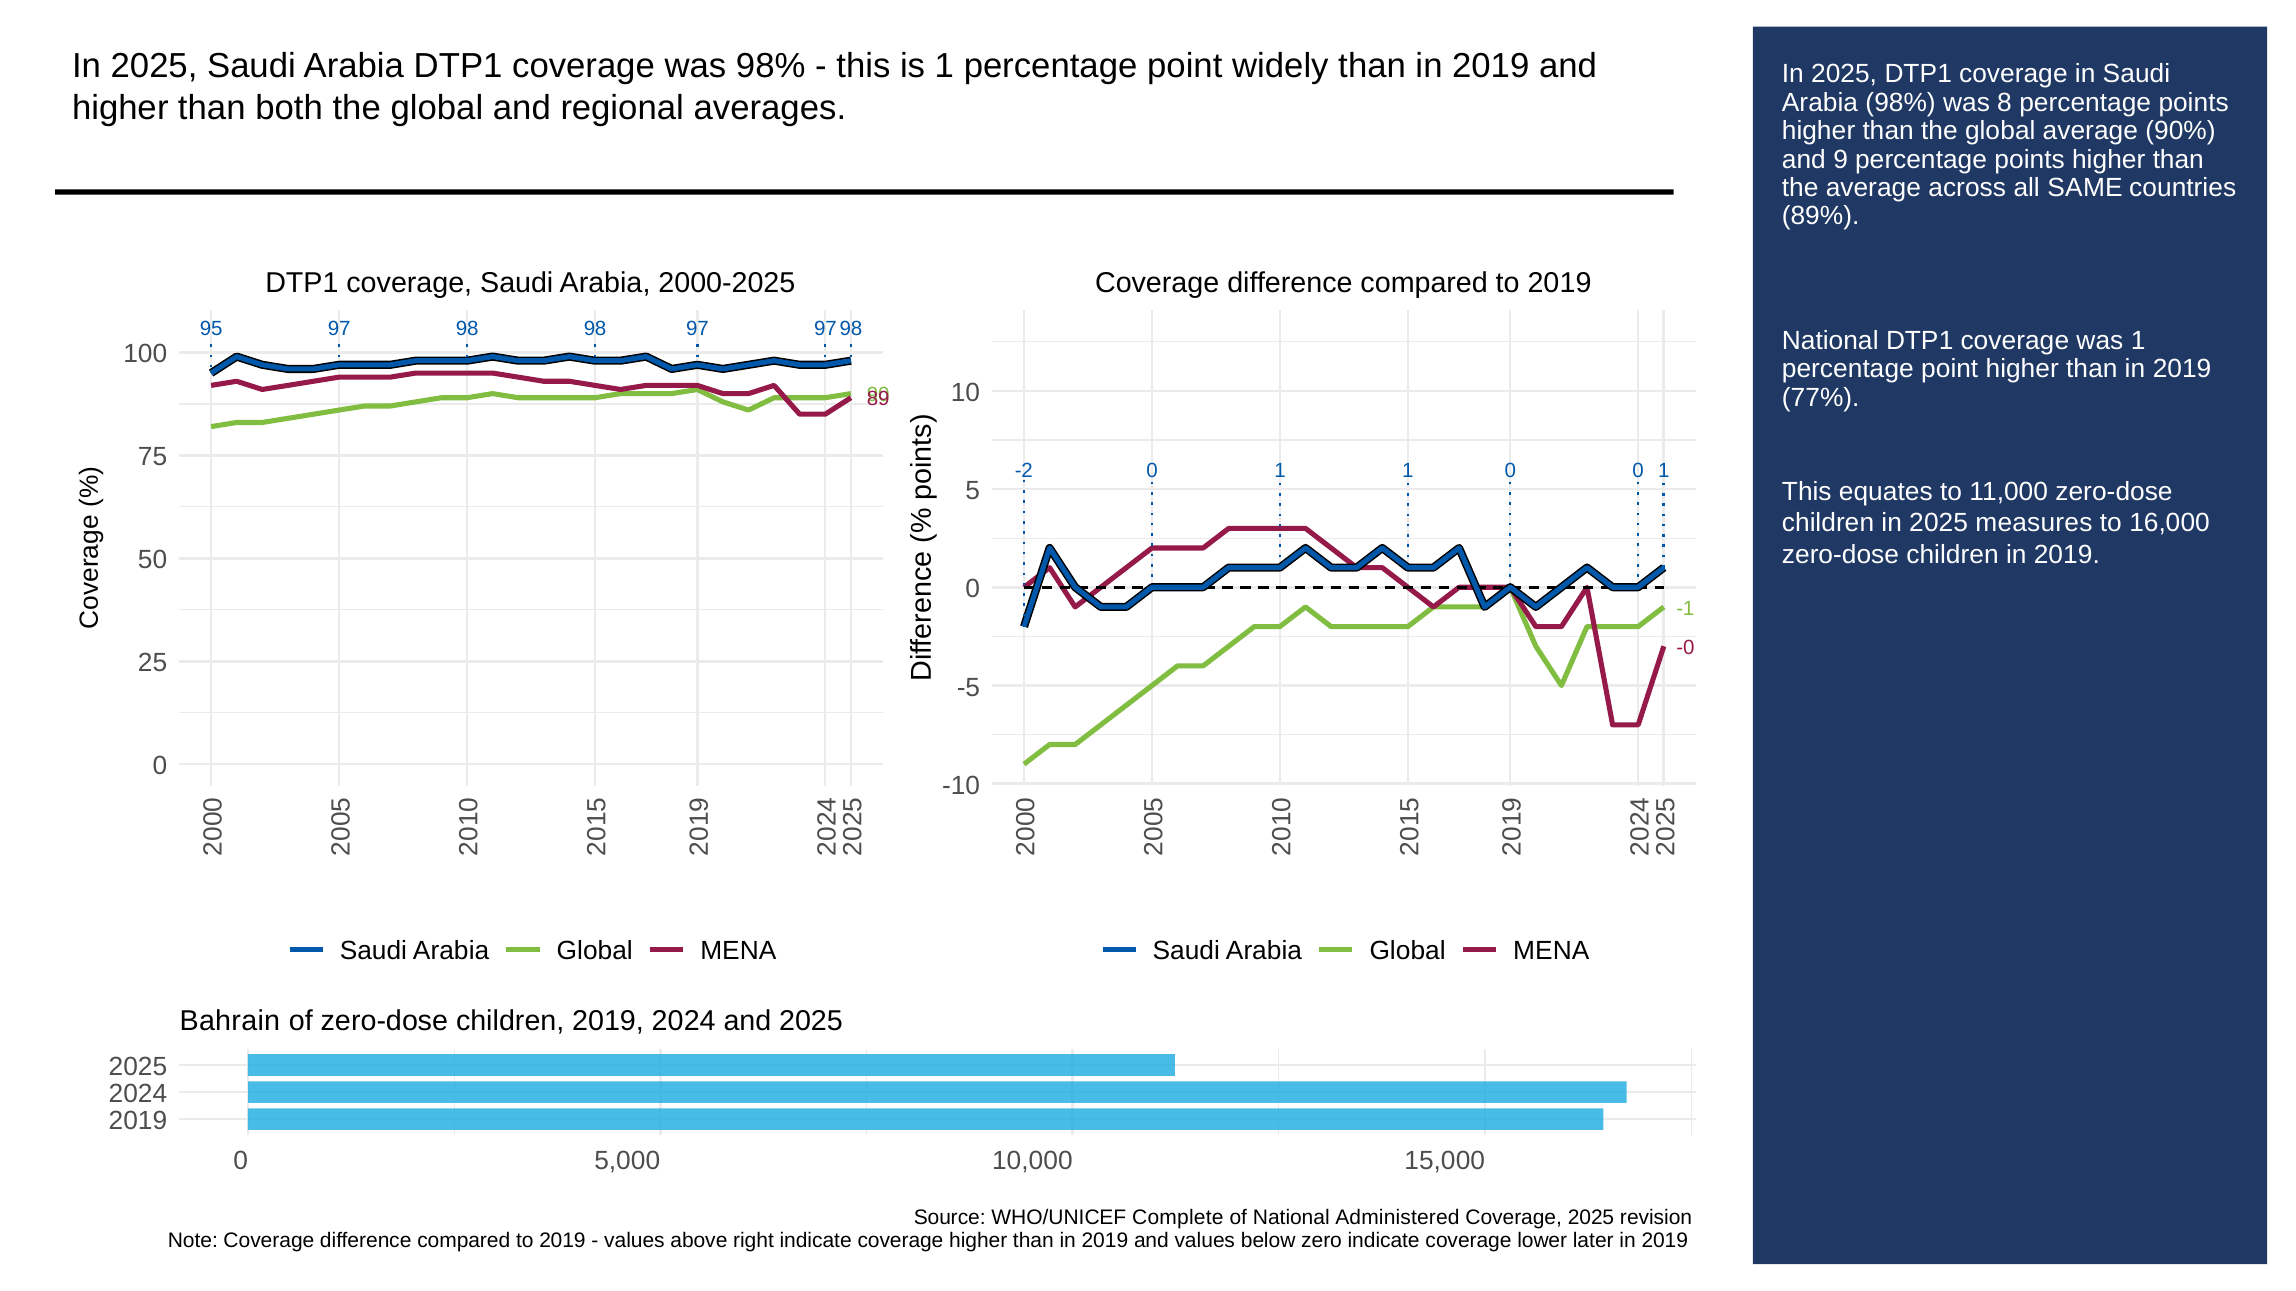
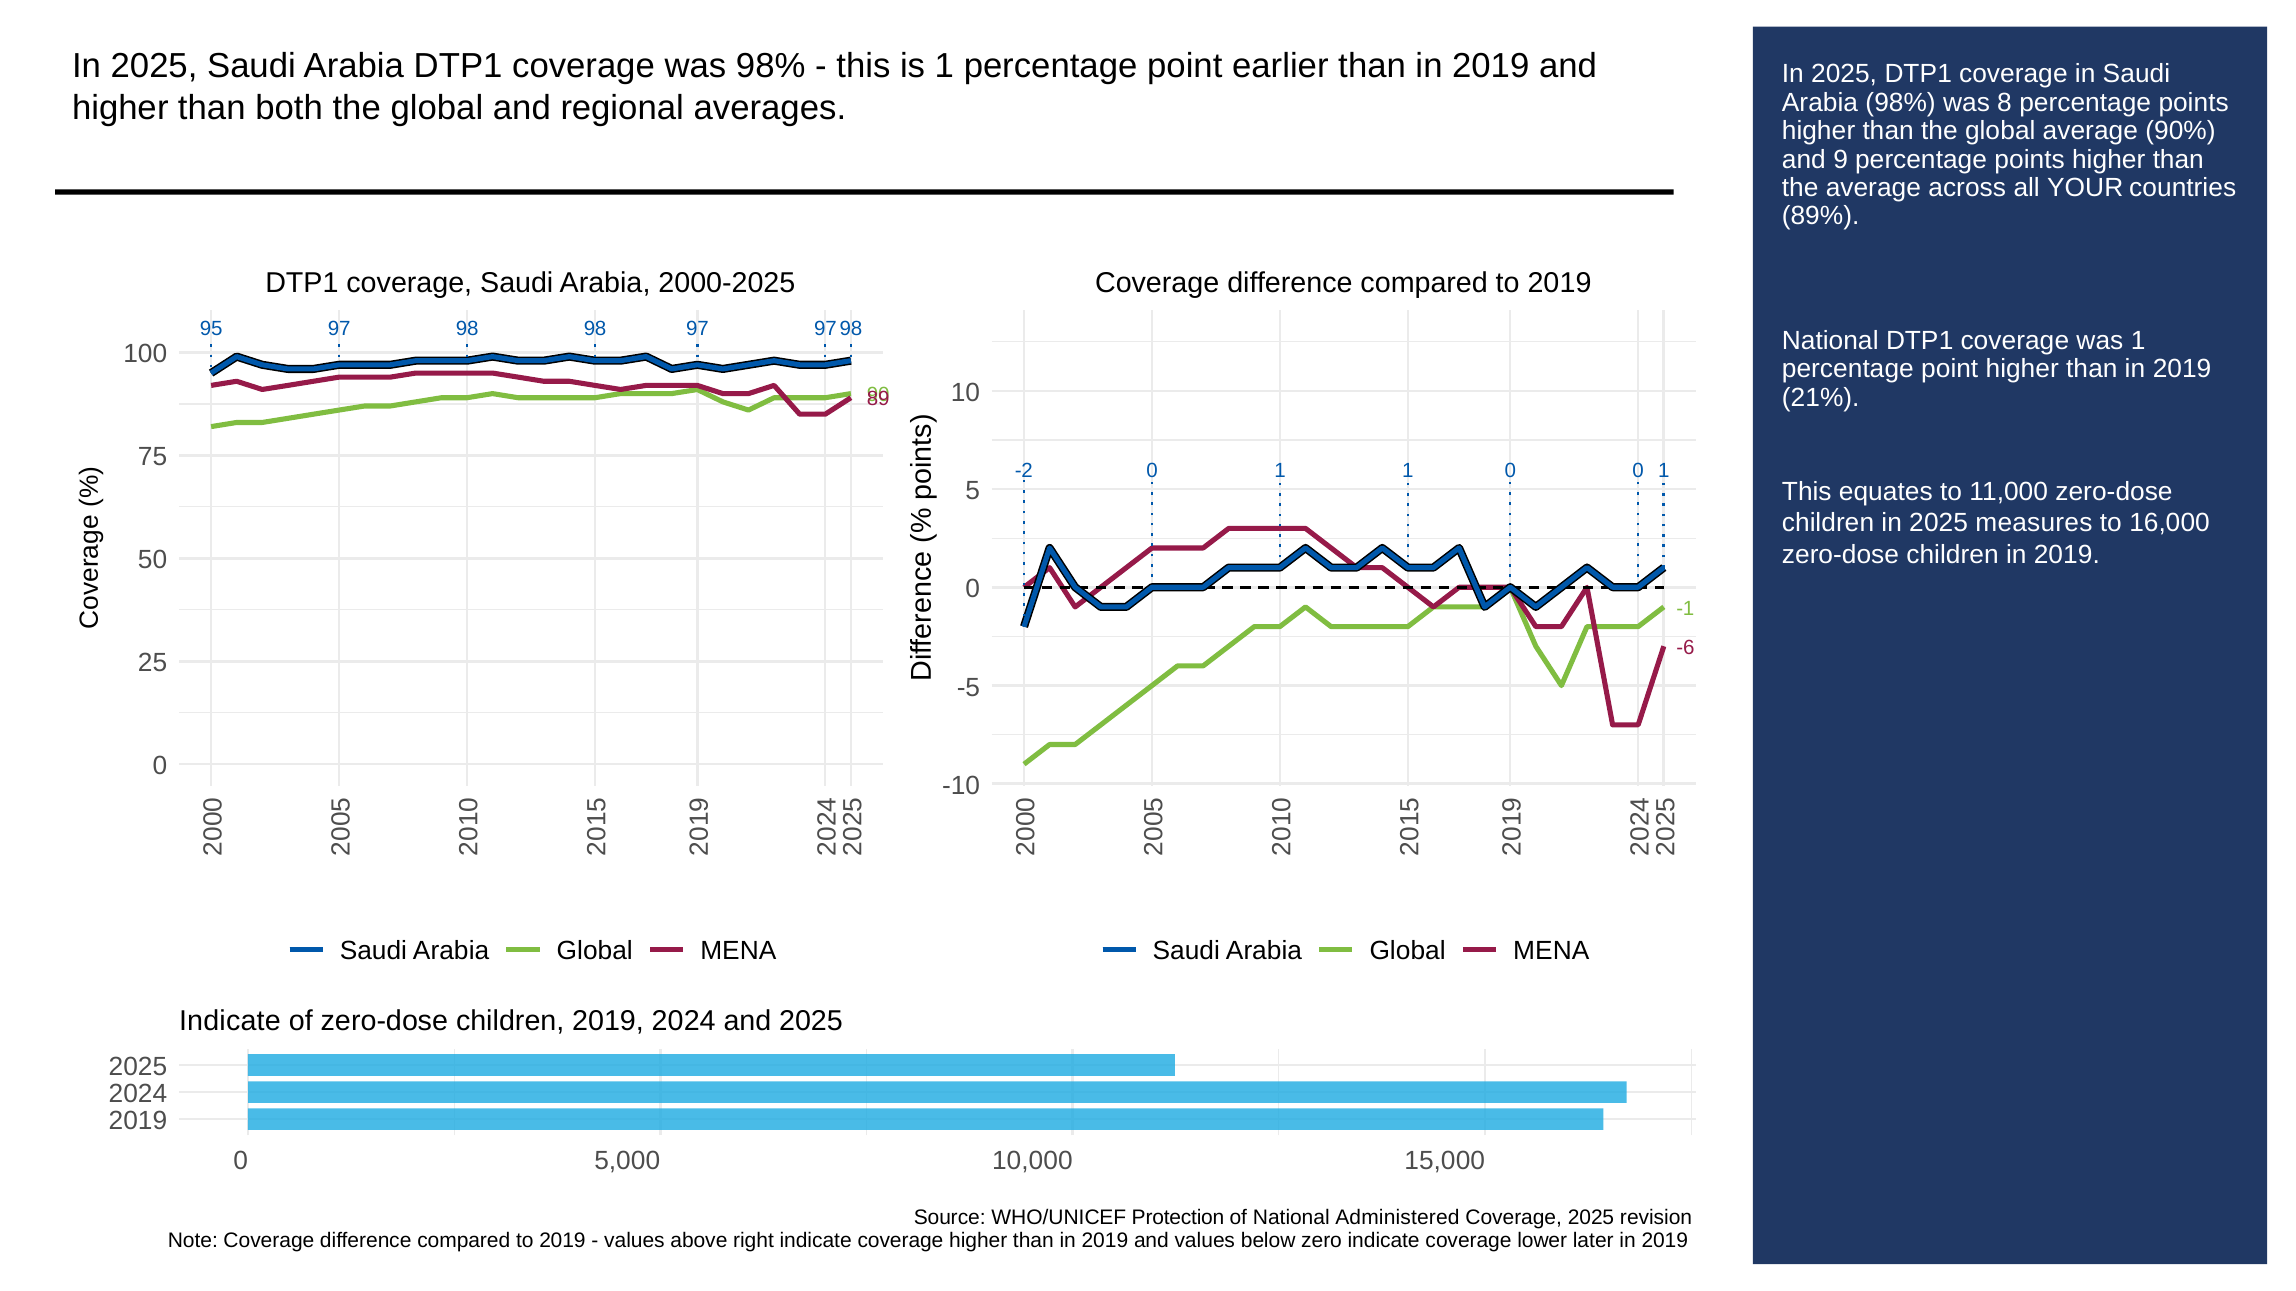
widely: widely -> earlier
SAME: SAME -> YOUR
77%: 77% -> 21%
-0: -0 -> -6
Bahrain at (230, 1022): Bahrain -> Indicate
Complete: Complete -> Protection
